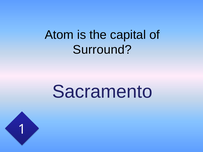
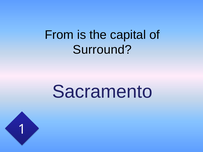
Atom: Atom -> From
